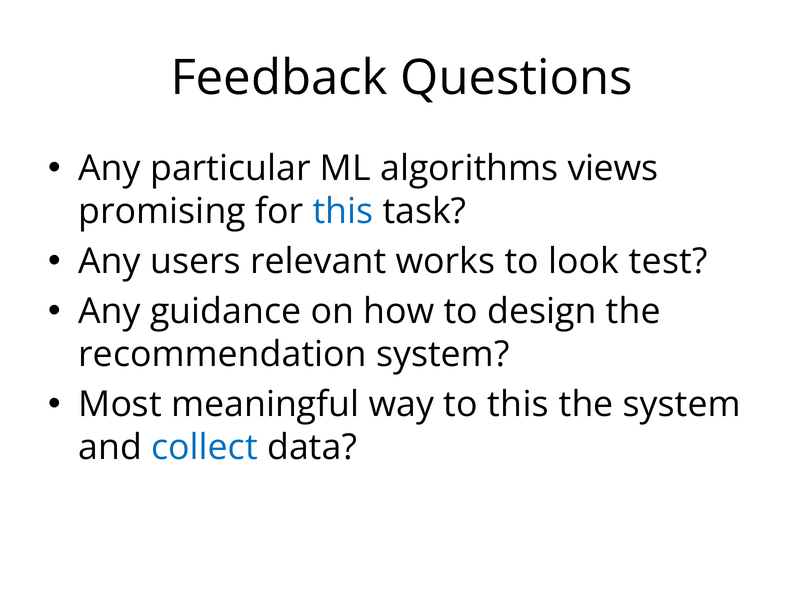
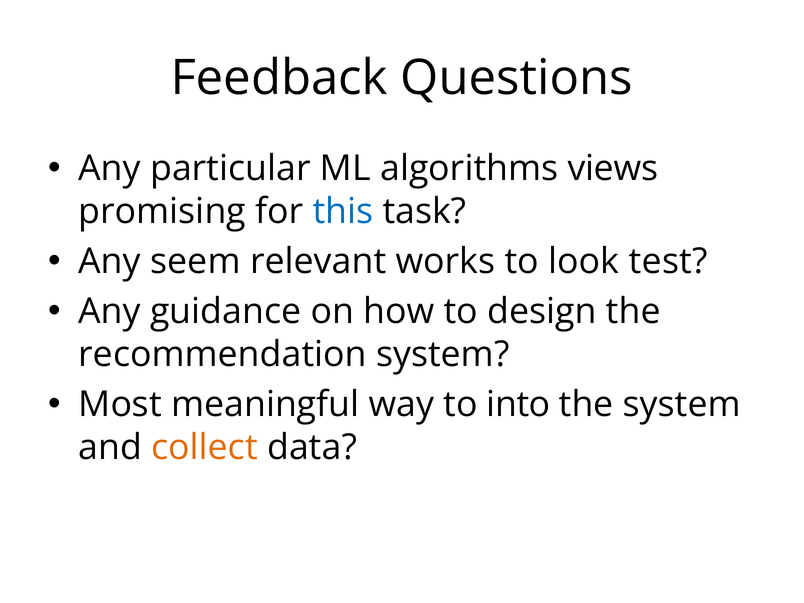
users: users -> seem
to this: this -> into
collect colour: blue -> orange
